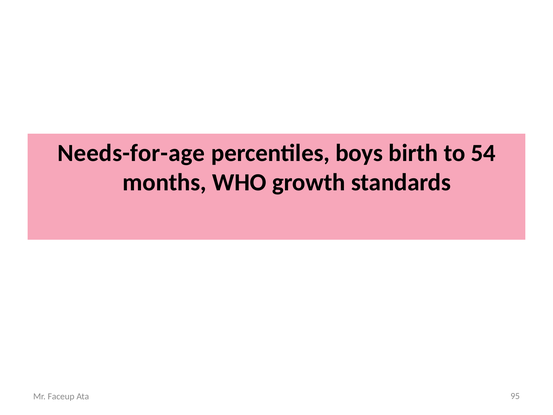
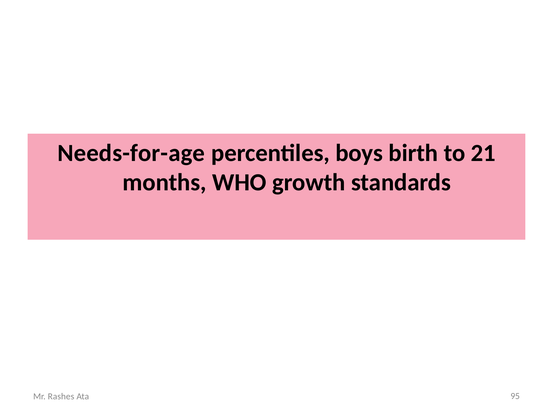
54: 54 -> 21
Faceup: Faceup -> Rashes
